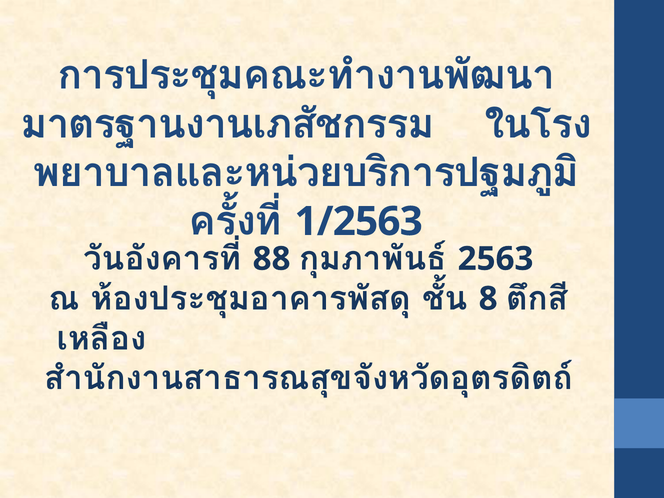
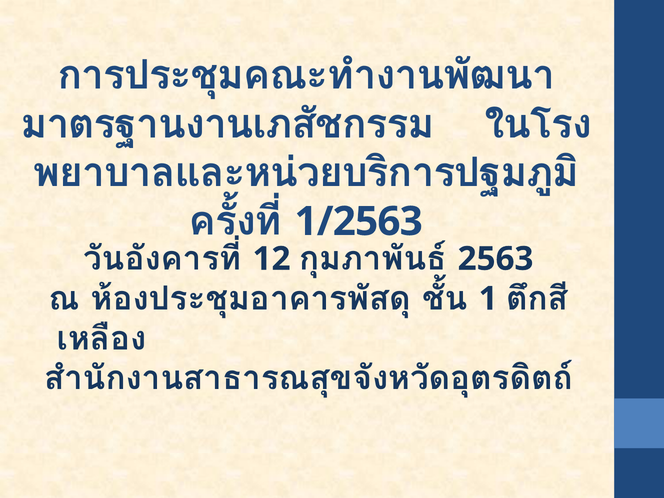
88: 88 -> 12
8: 8 -> 1
